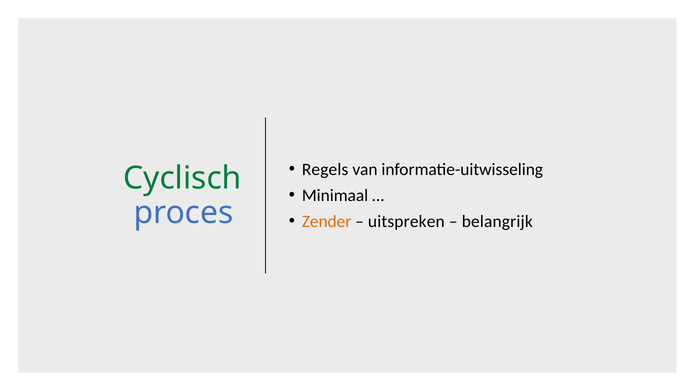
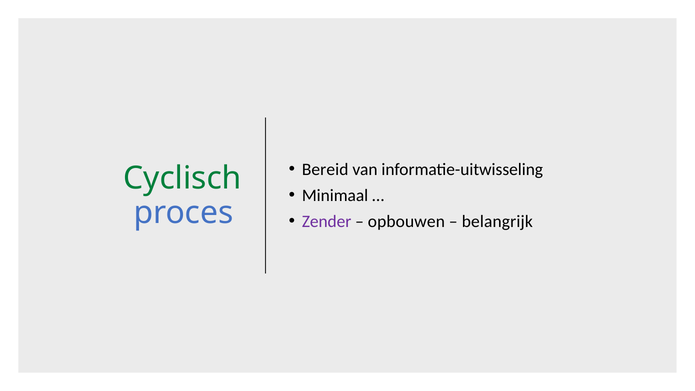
Regels: Regels -> Bereid
Zender colour: orange -> purple
uitspreken: uitspreken -> opbouwen
